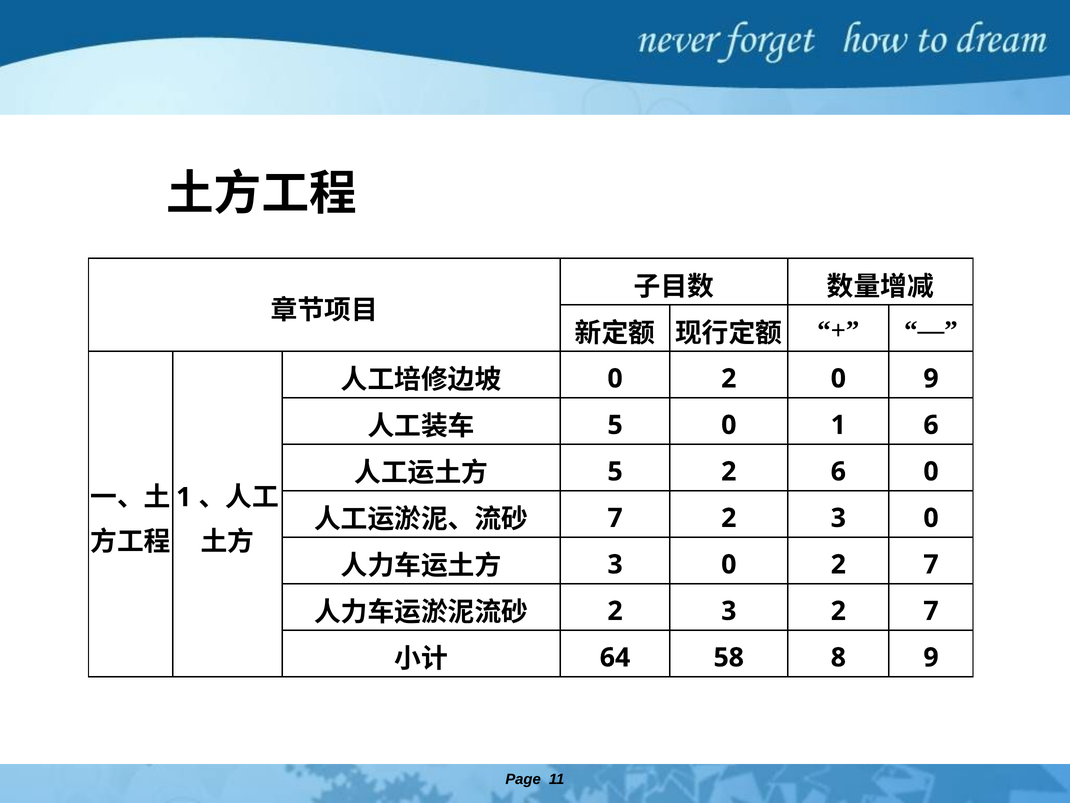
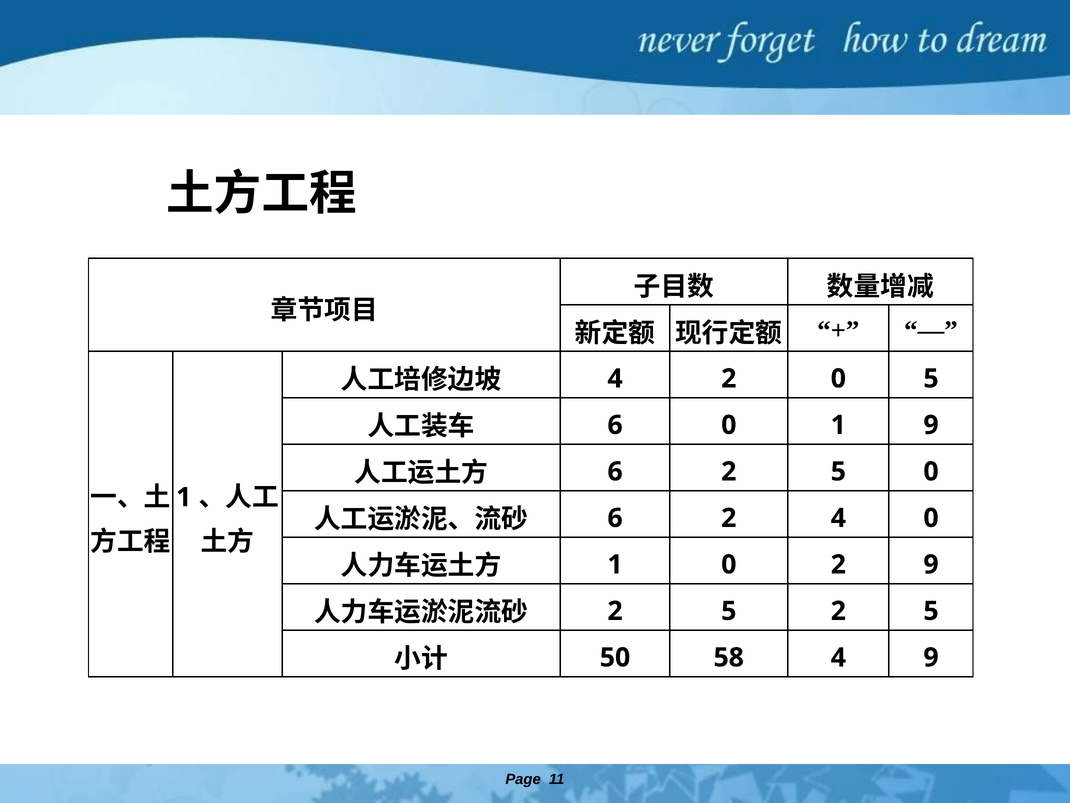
0 at (615, 378): 0 -> 4
0 9: 9 -> 5
5 at (615, 425): 5 -> 6
1 6: 6 -> 9
5 at (615, 471): 5 -> 6
6 at (838, 471): 6 -> 5
7 at (615, 518): 7 -> 6
3 at (838, 518): 3 -> 4
3 at (615, 564): 3 -> 1
0 2 7: 7 -> 9
3 at (729, 611): 3 -> 5
7 at (931, 611): 7 -> 5
64: 64 -> 50
58 8: 8 -> 4
